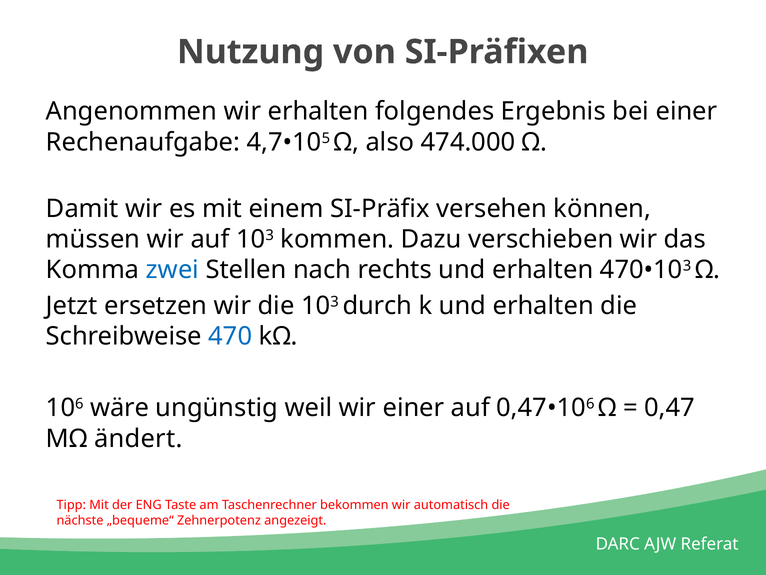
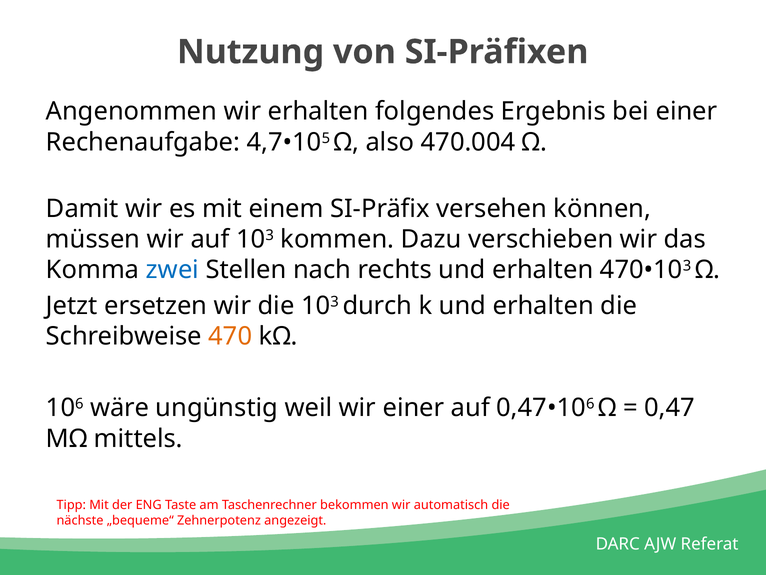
474.000: 474.000 -> 470.004
470 colour: blue -> orange
ändert: ändert -> mittels
